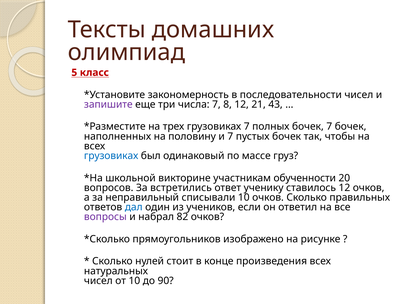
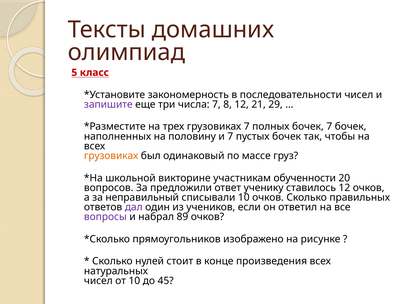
43: 43 -> 29
грузовиках at (111, 156) colour: blue -> orange
встретились: встретились -> предложили
дал colour: blue -> purple
82: 82 -> 89
90: 90 -> 45
